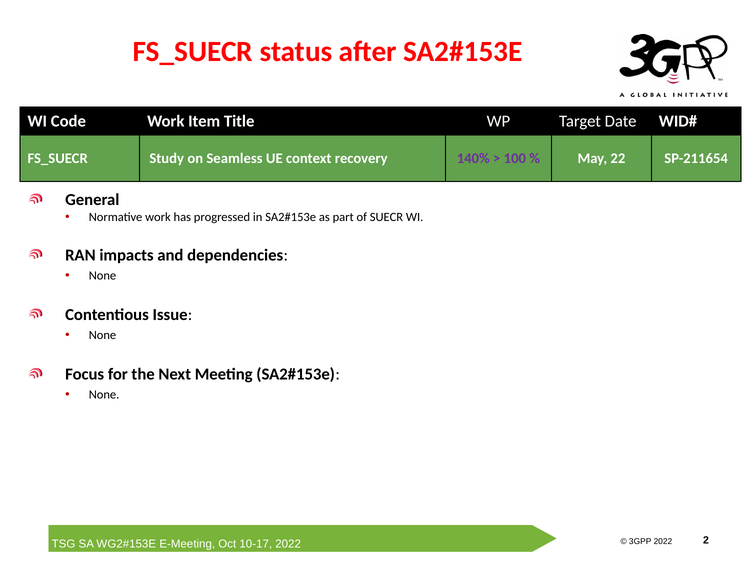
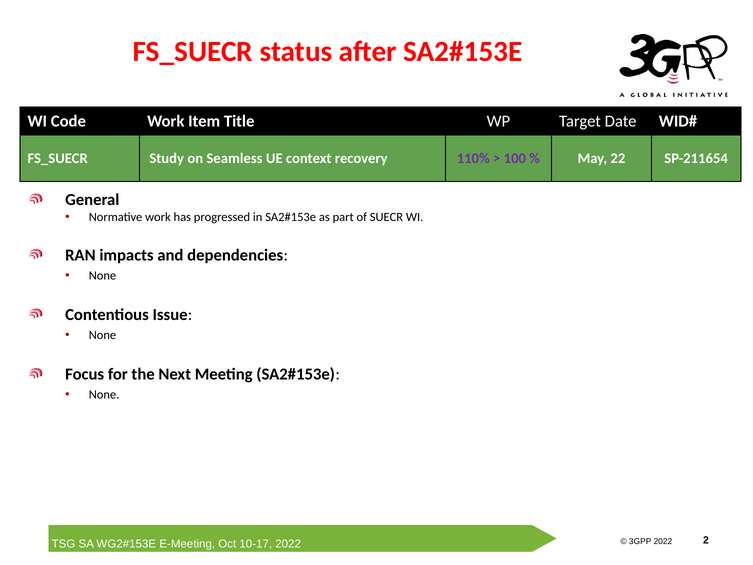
140%: 140% -> 110%
